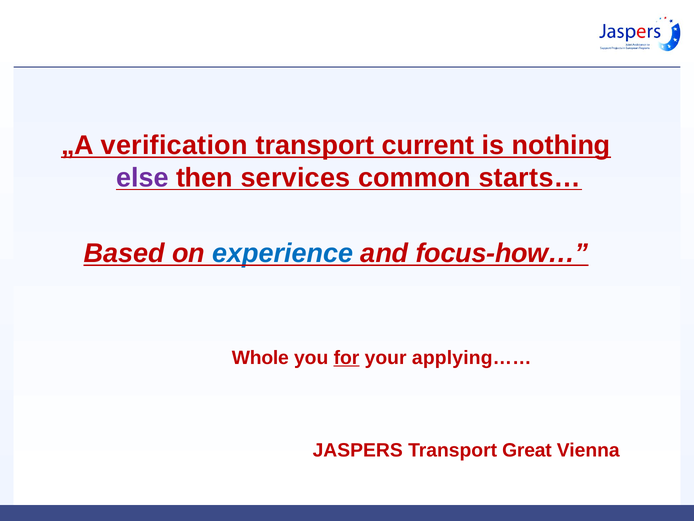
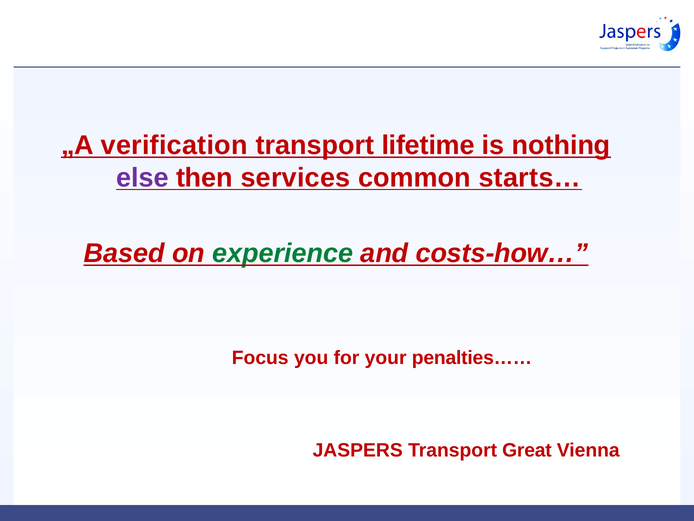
current: current -> lifetime
experience colour: blue -> green
focus-how…: focus-how… -> costs-how…
Whole: Whole -> Focus
for underline: present -> none
applying……: applying…… -> penalties……
